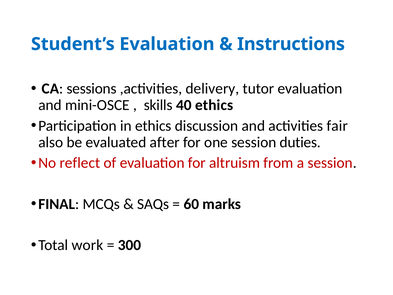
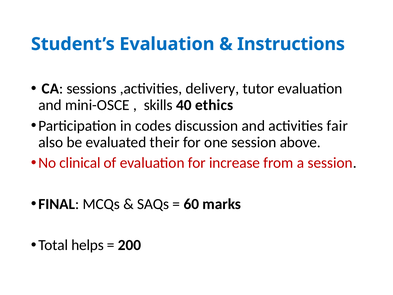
in ethics: ethics -> codes
after: after -> their
duties: duties -> above
reflect: reflect -> clinical
altruism: altruism -> increase
work: work -> helps
300: 300 -> 200
